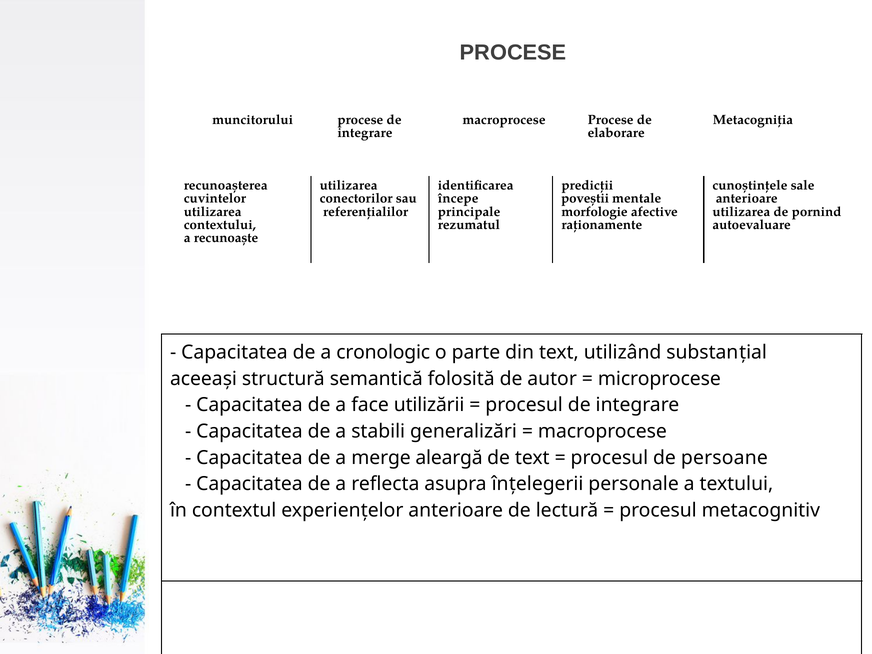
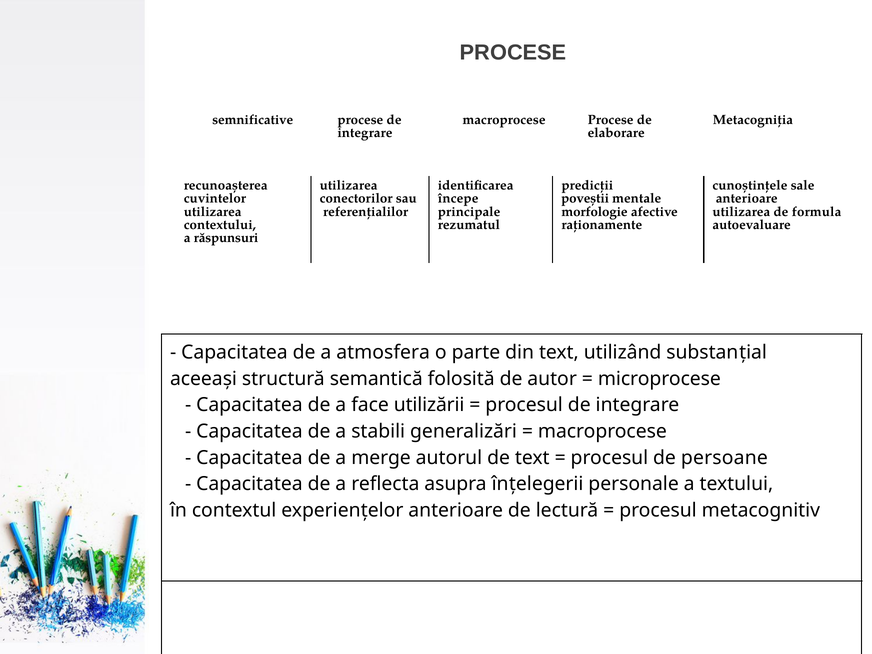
muncitorului: muncitorului -> semnificative
pornind: pornind -> formula
recunoaşte: recunoaşte -> răspunsuri
cronologic: cronologic -> atmosfera
aleargă: aleargă -> autorul
